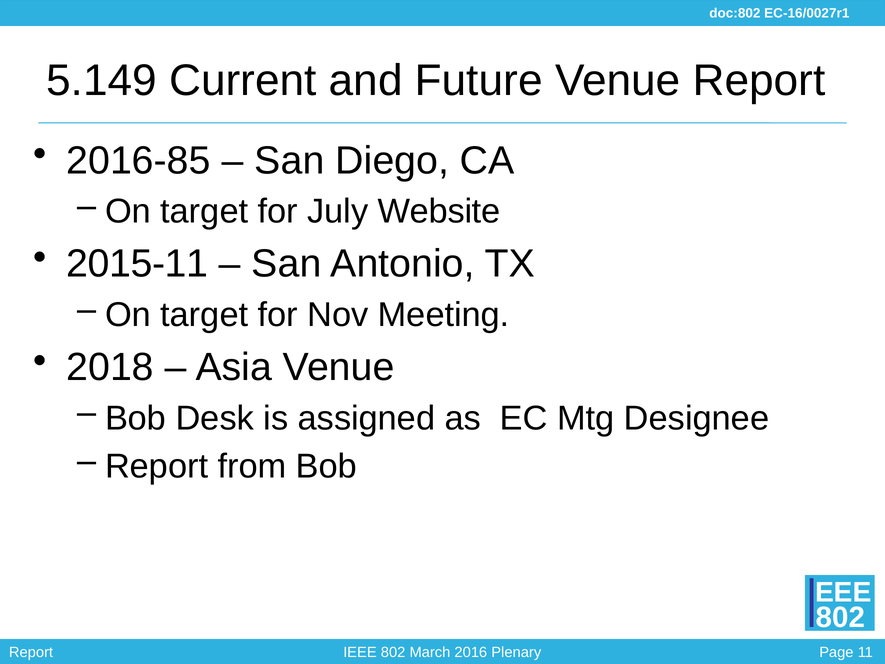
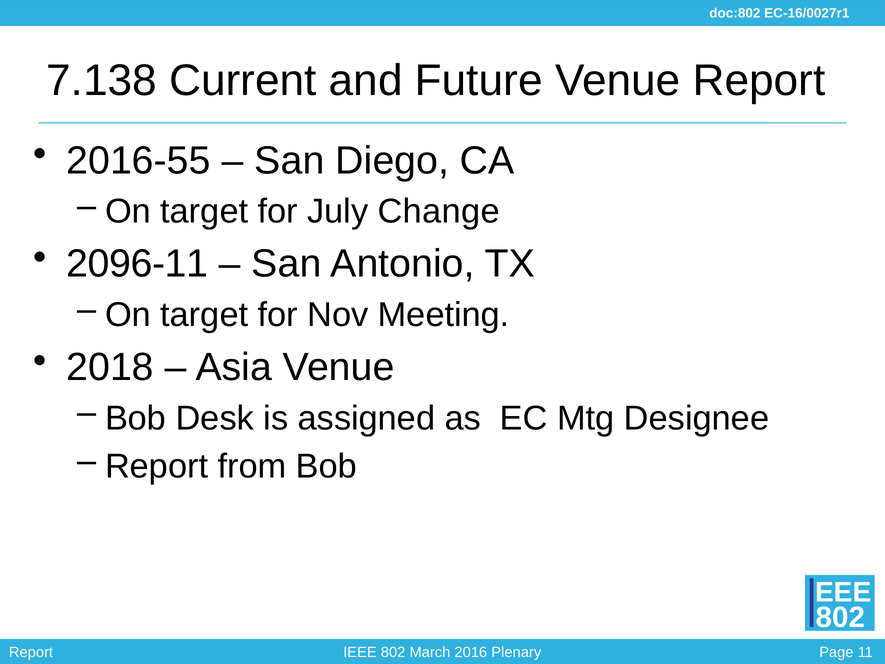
5.149: 5.149 -> 7.138
2016-85: 2016-85 -> 2016-55
Website: Website -> Change
2015-11: 2015-11 -> 2096-11
